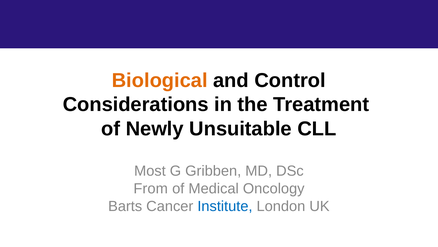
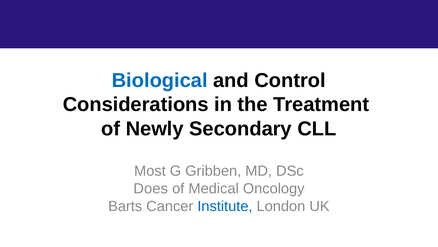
Biological colour: orange -> blue
Unsuitable: Unsuitable -> Secondary
From: From -> Does
